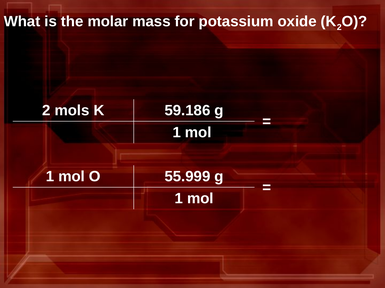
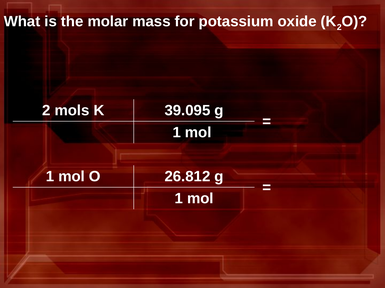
59.186: 59.186 -> 39.095
55.999: 55.999 -> 26.812
